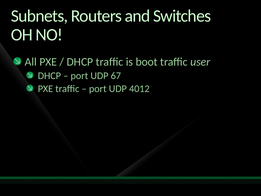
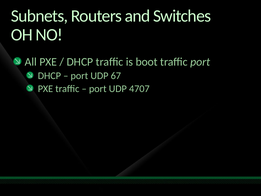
traffic user: user -> port
4012: 4012 -> 4707
